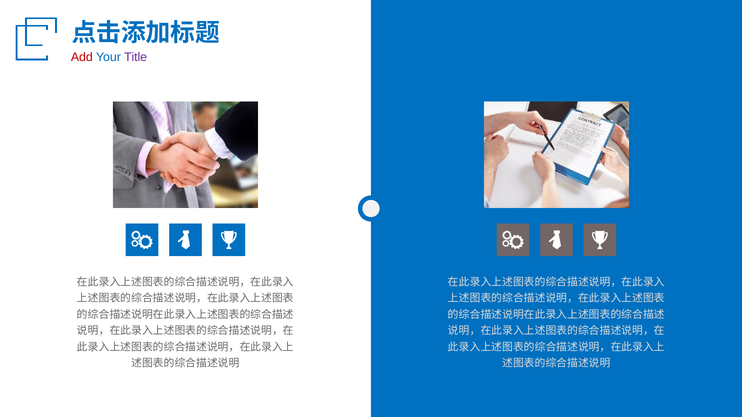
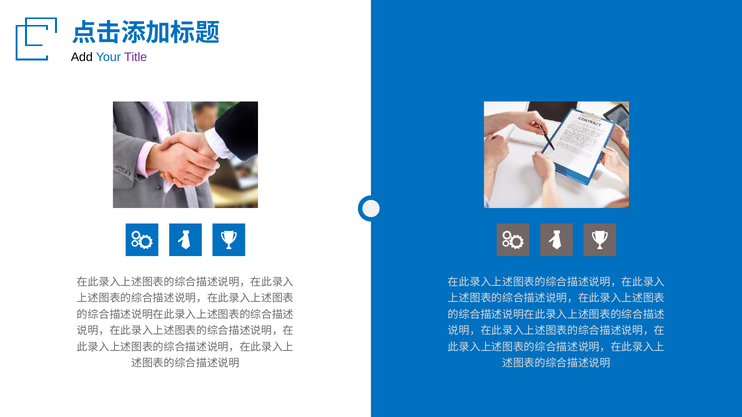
Add colour: red -> black
